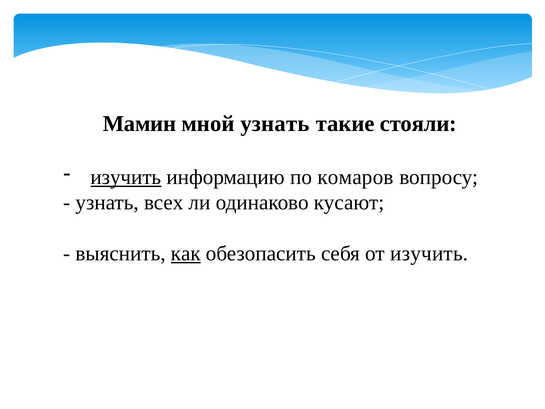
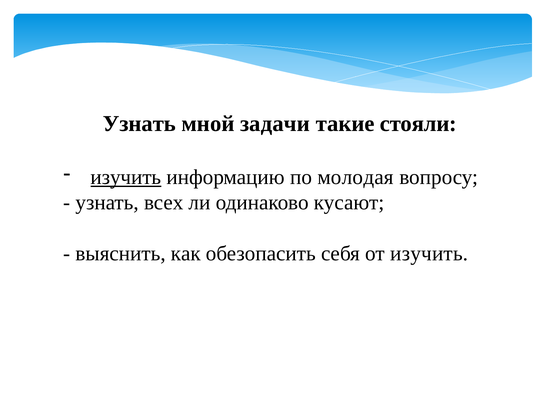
Мамин at (140, 124): Мамин -> Узнать
мной узнать: узнать -> задачи
комаров: комаров -> молодая
как underline: present -> none
